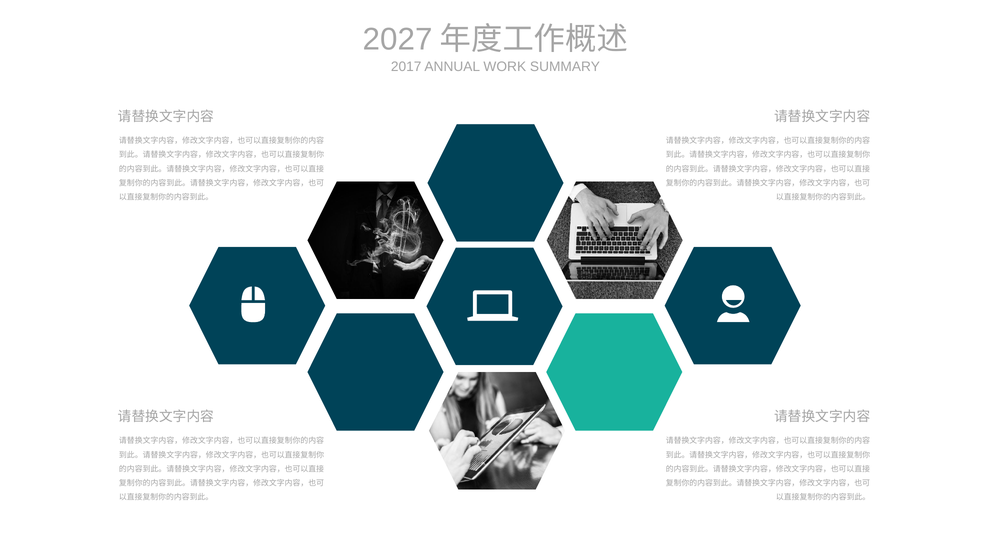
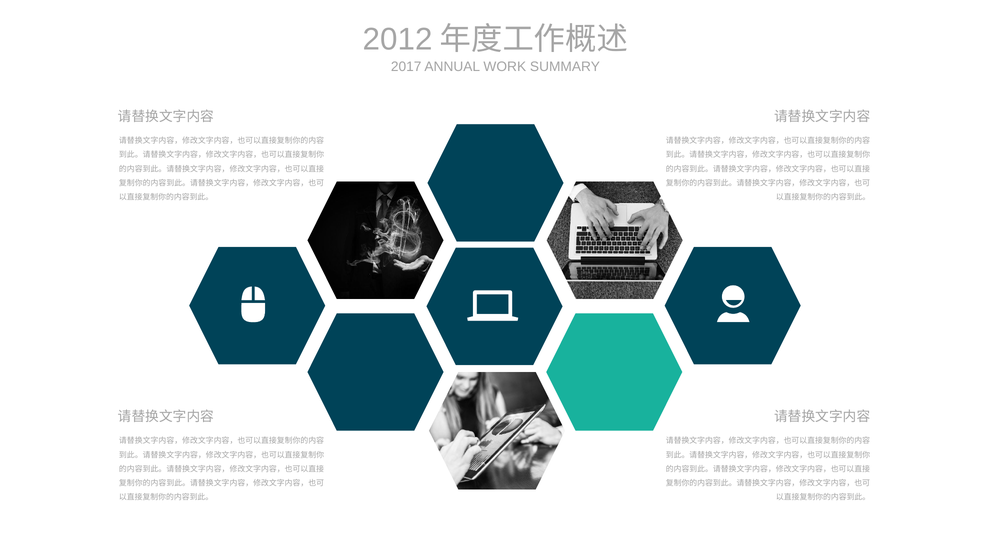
2027: 2027 -> 2012
